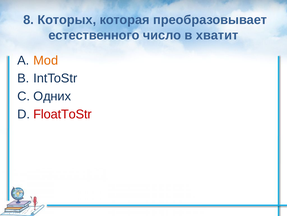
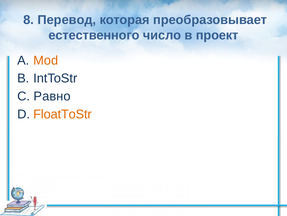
Которых: Которых -> Перевод
хватит: хватит -> проект
Одних: Одних -> Равно
FloatToStr colour: red -> orange
